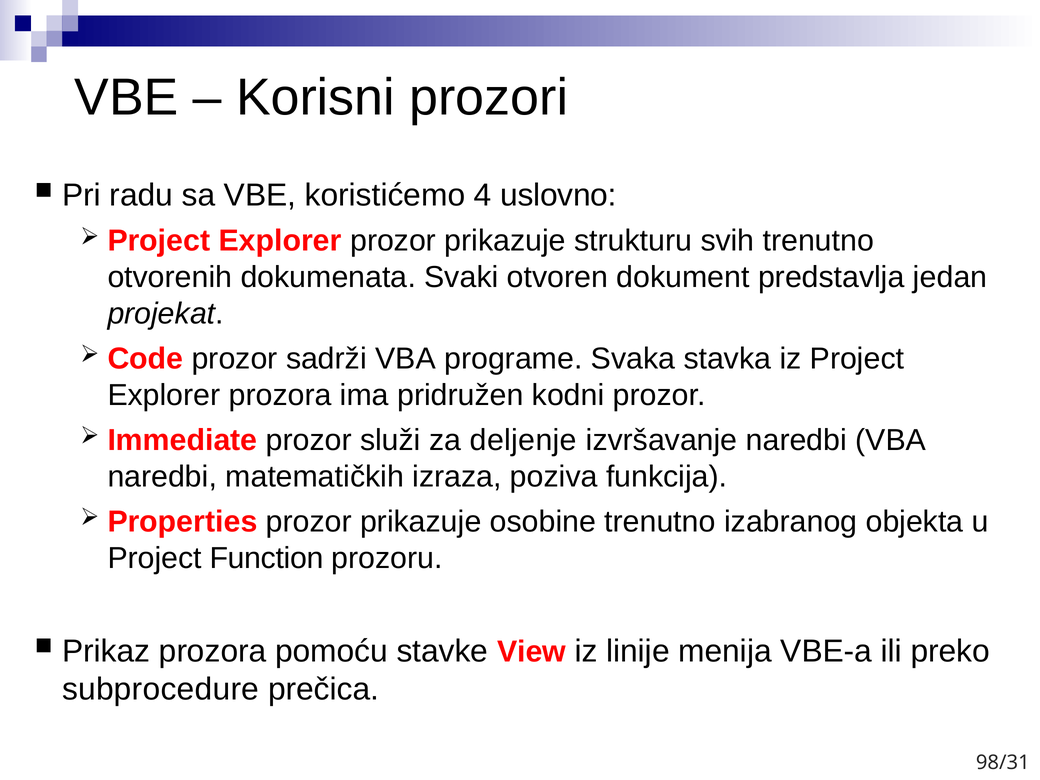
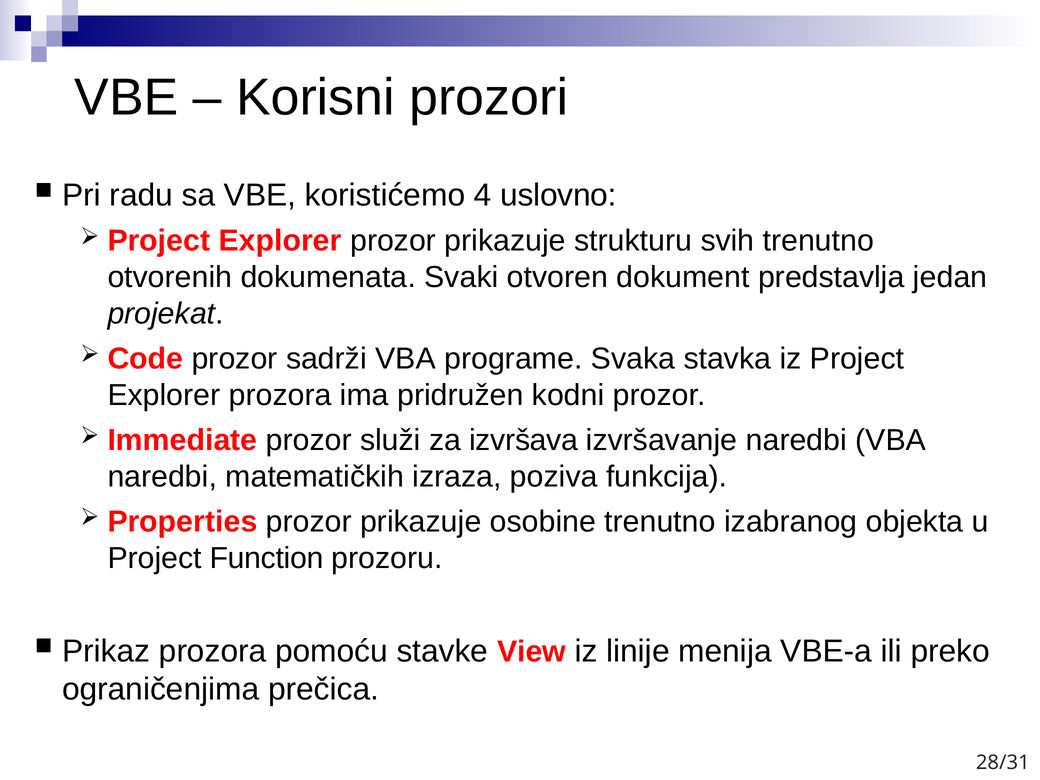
deljenje: deljenje -> izvršava
subprocedure: subprocedure -> ograničenjima
98/31: 98/31 -> 28/31
